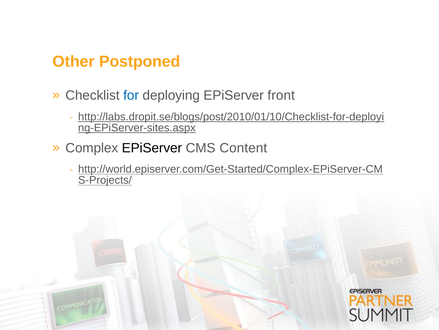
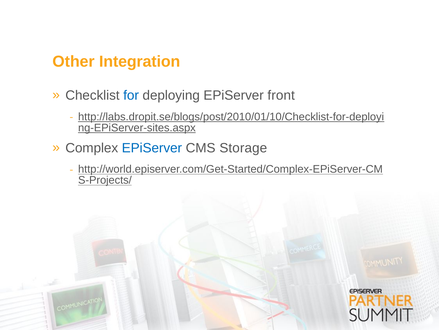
Postponed: Postponed -> Integration
EPiServer at (152, 148) colour: black -> blue
Content: Content -> Storage
